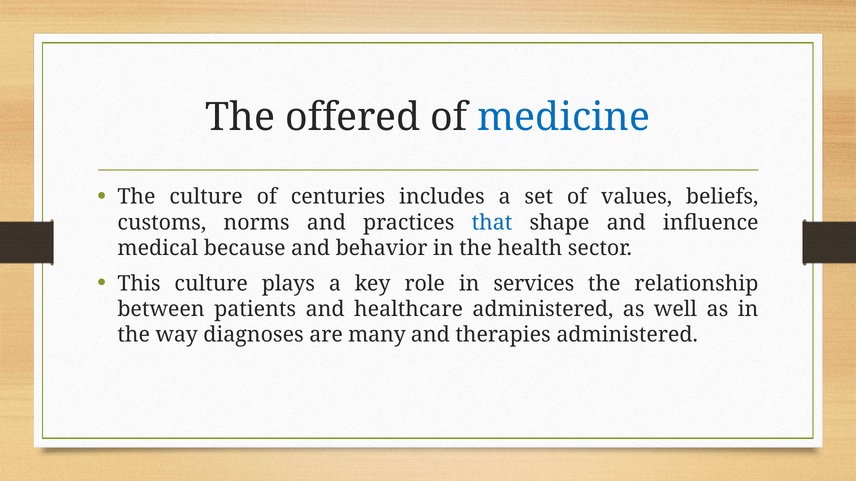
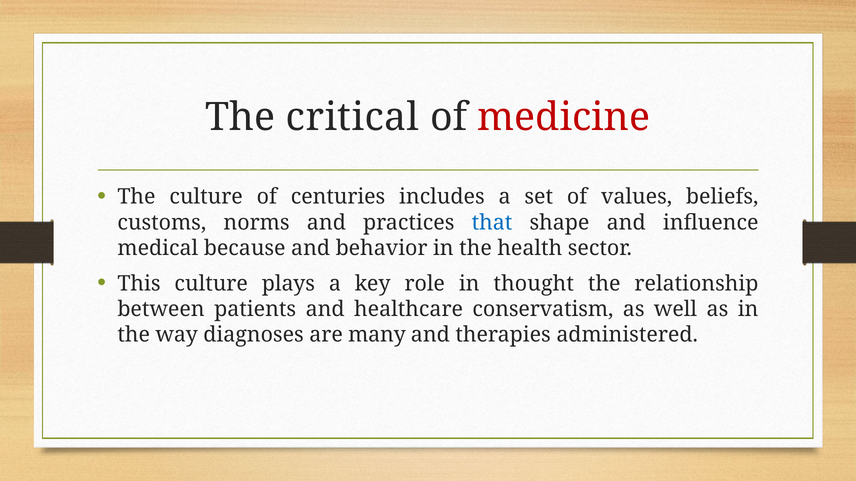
offered: offered -> critical
medicine colour: blue -> red
services: services -> thought
healthcare administered: administered -> conservatism
